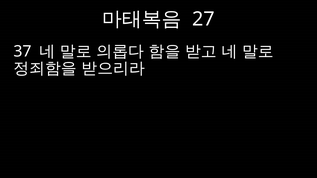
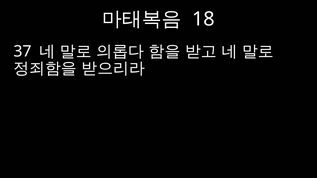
27: 27 -> 18
